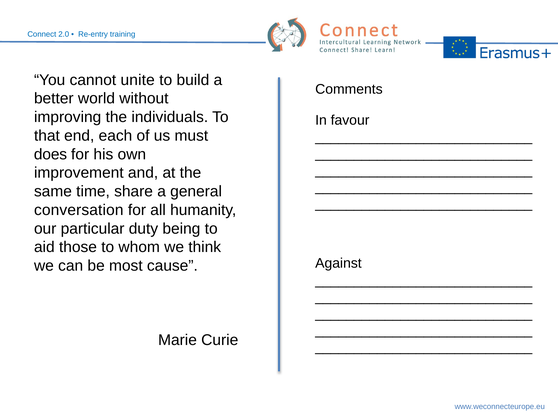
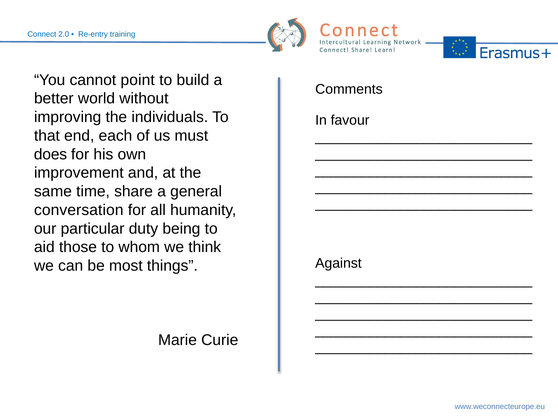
unite: unite -> point
cause: cause -> things
